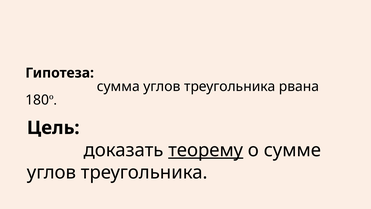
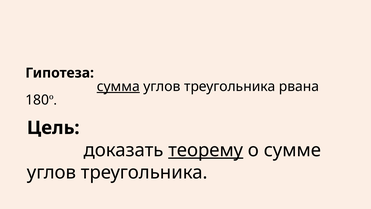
сумма underline: none -> present
